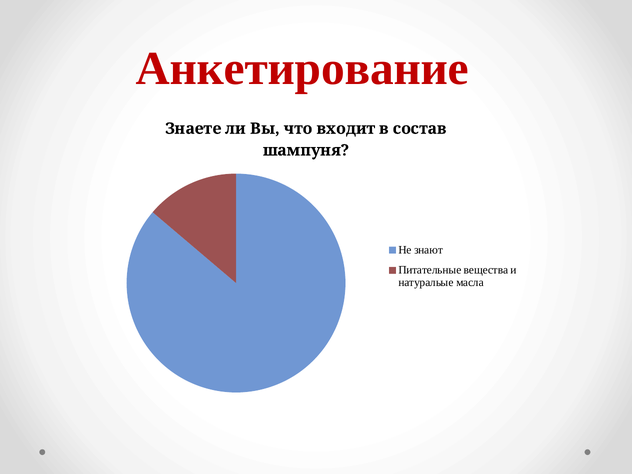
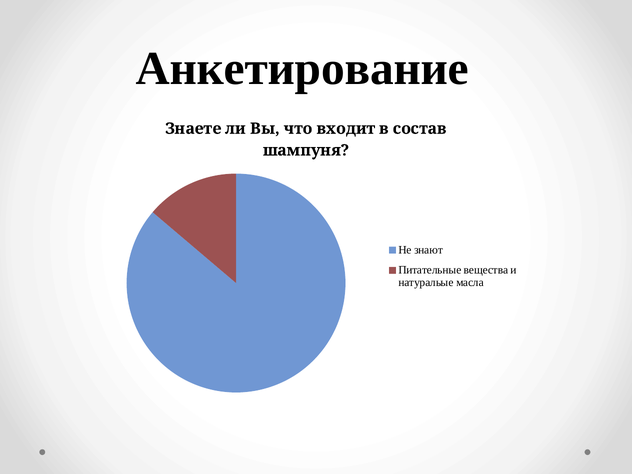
Анкетирование colour: red -> black
